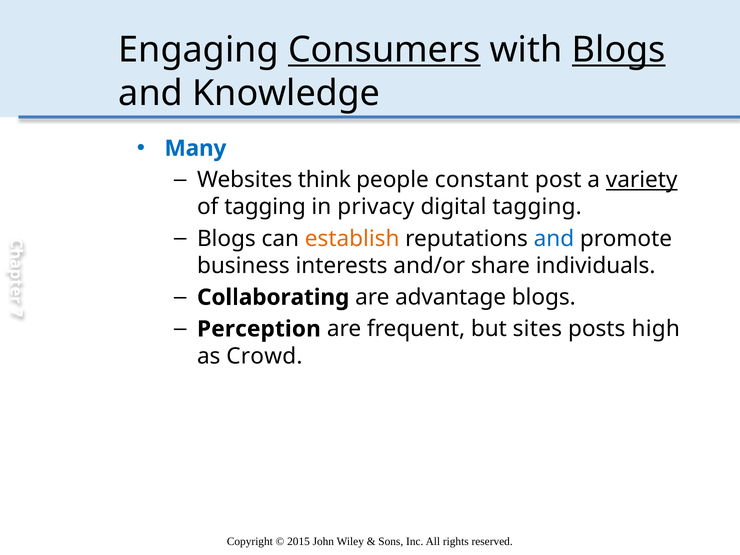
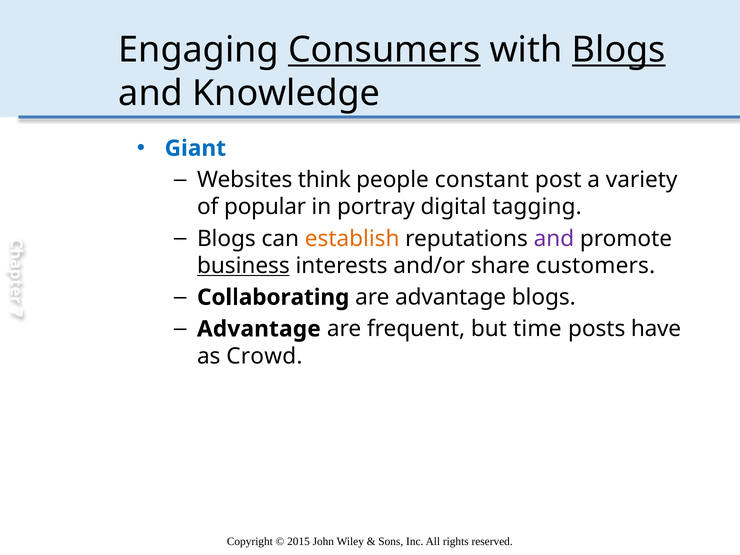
Many: Many -> Giant
variety underline: present -> none
of tagging: tagging -> popular
privacy: privacy -> portray
and at (554, 239) colour: blue -> purple
business underline: none -> present
individuals: individuals -> customers
Perception at (259, 329): Perception -> Advantage
sites: sites -> time
high: high -> have
